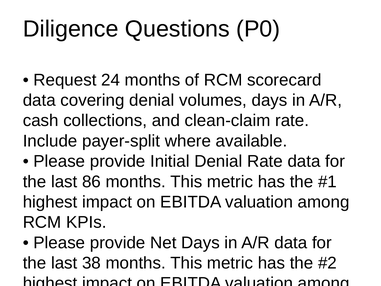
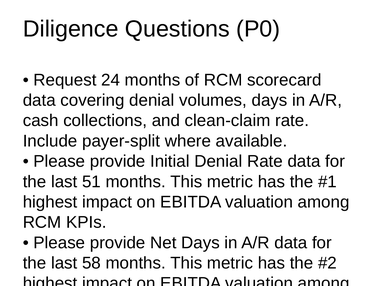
86: 86 -> 51
38: 38 -> 58
